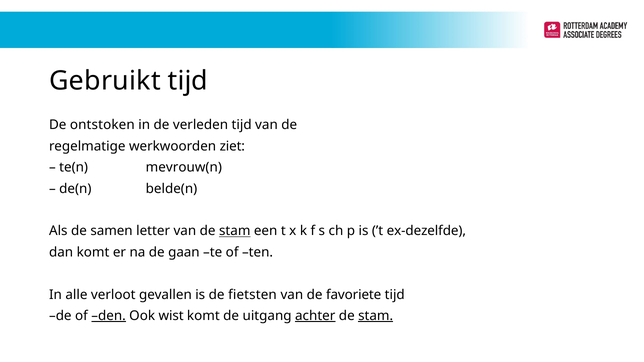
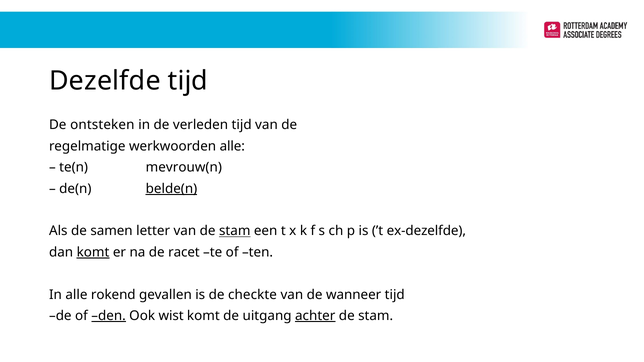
Gebruikt: Gebruikt -> Dezelfde
ontstoken: ontstoken -> ontsteken
werkwoorden ziet: ziet -> alle
belde(n underline: none -> present
komt at (93, 252) underline: none -> present
gaan: gaan -> racet
verloot: verloot -> rokend
fietsten: fietsten -> checkte
favoriete: favoriete -> wanneer
stam at (376, 316) underline: present -> none
